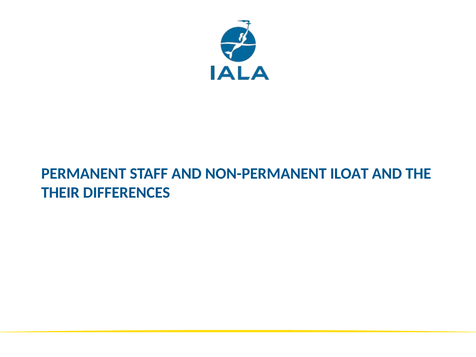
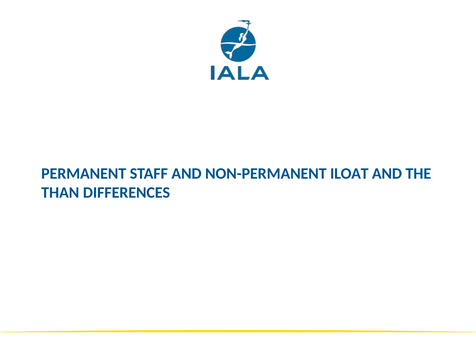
THEIR: THEIR -> THAN
